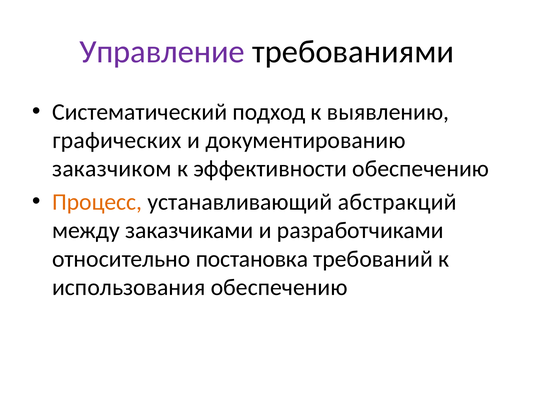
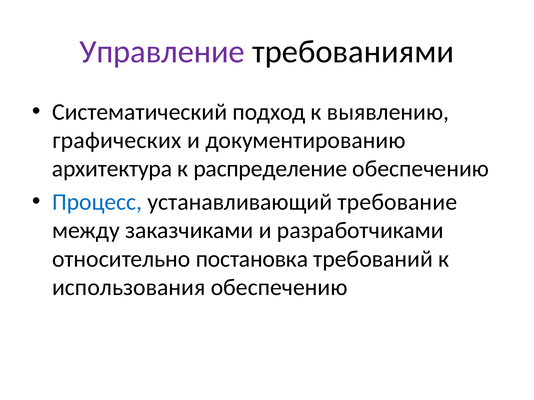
заказчиком: заказчиком -> архитектура
эффективности: эффективности -> распределение
Процесс colour: orange -> blue
абстракций: абстракций -> требование
